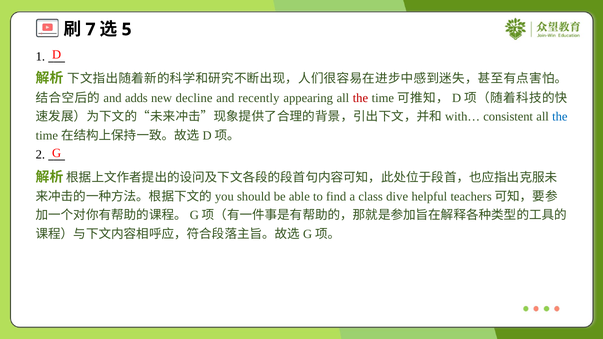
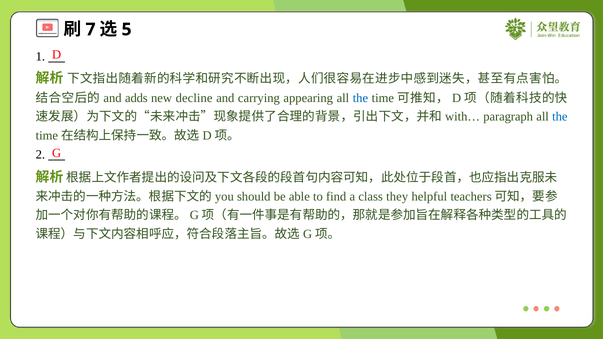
recently: recently -> carrying
the at (360, 98) colour: red -> blue
consistent: consistent -> paragraph
dive: dive -> they
